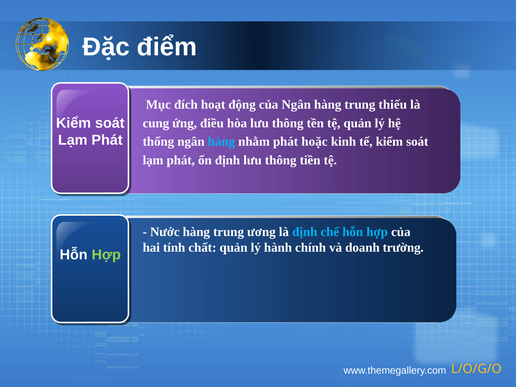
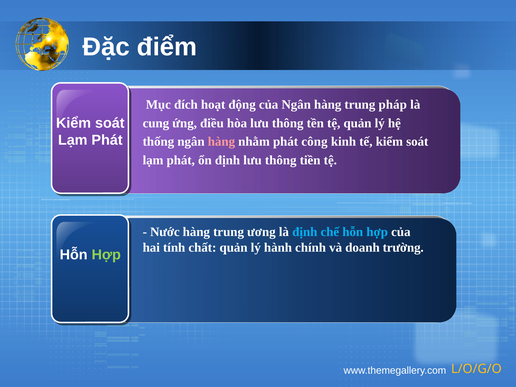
thiếu: thiếu -> pháp
hàng at (221, 142) colour: light blue -> pink
hoặc: hoặc -> công
